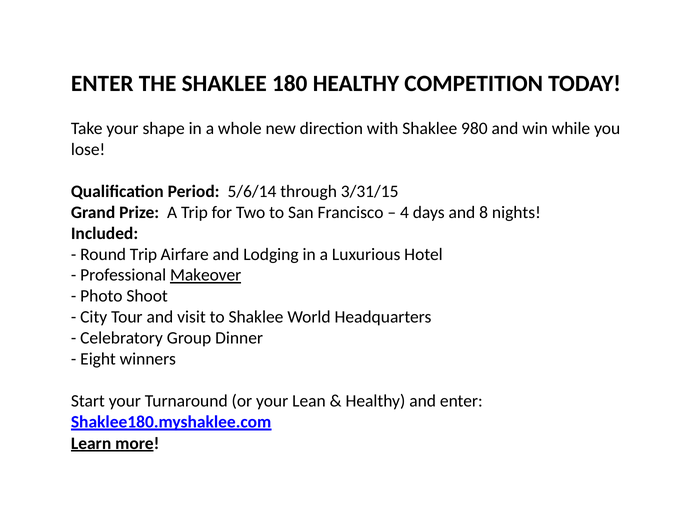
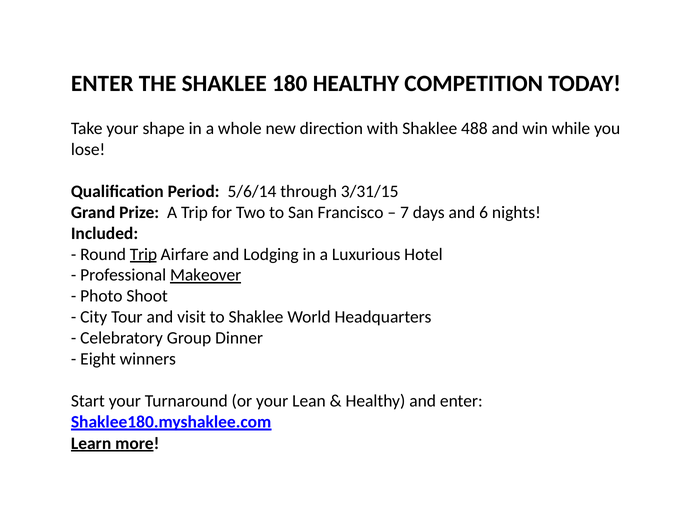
980: 980 -> 488
4: 4 -> 7
8: 8 -> 6
Trip at (143, 254) underline: none -> present
